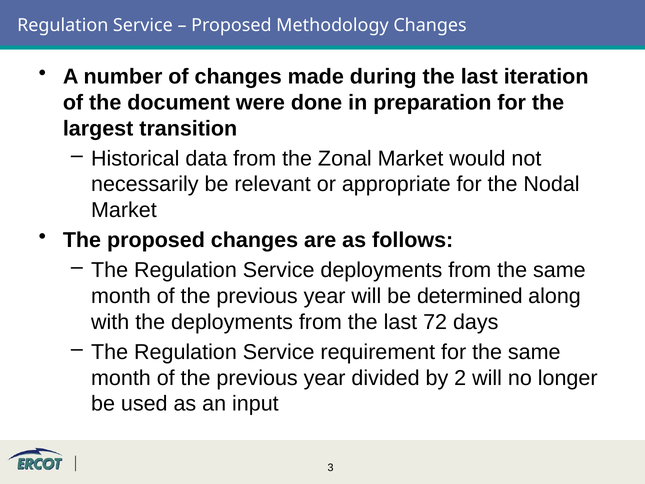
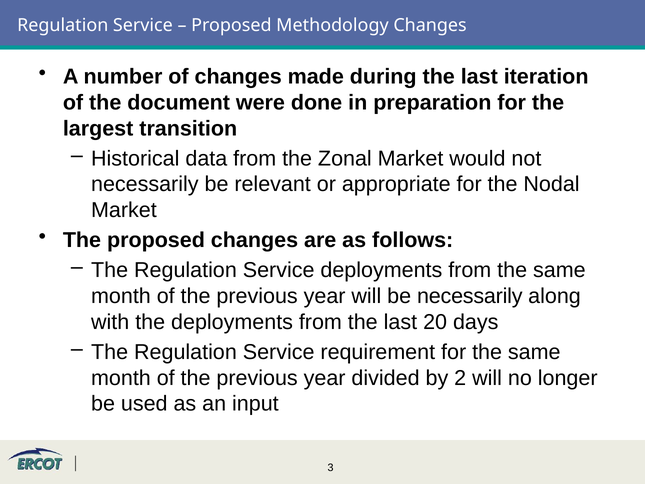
be determined: determined -> necessarily
72: 72 -> 20
